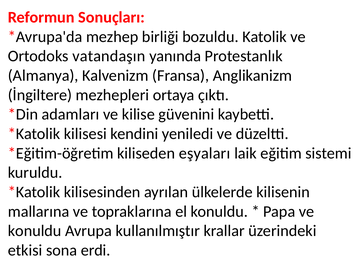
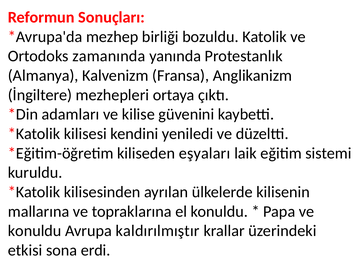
vatandaşın: vatandaşın -> zamanında
kullanılmıştır: kullanılmıştır -> kaldırılmıştır
